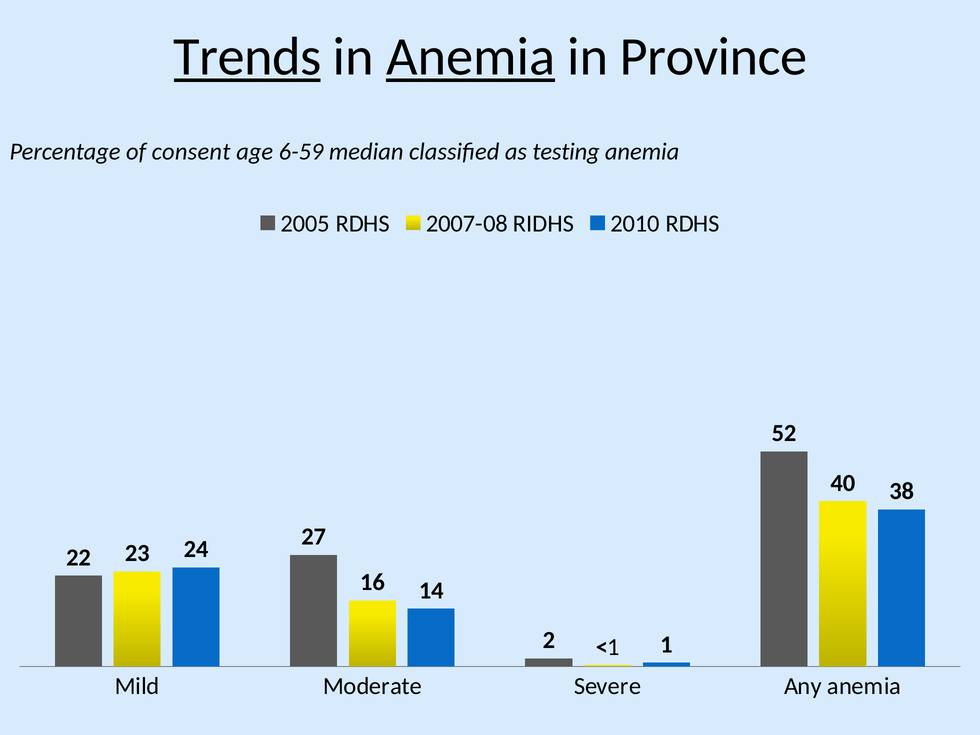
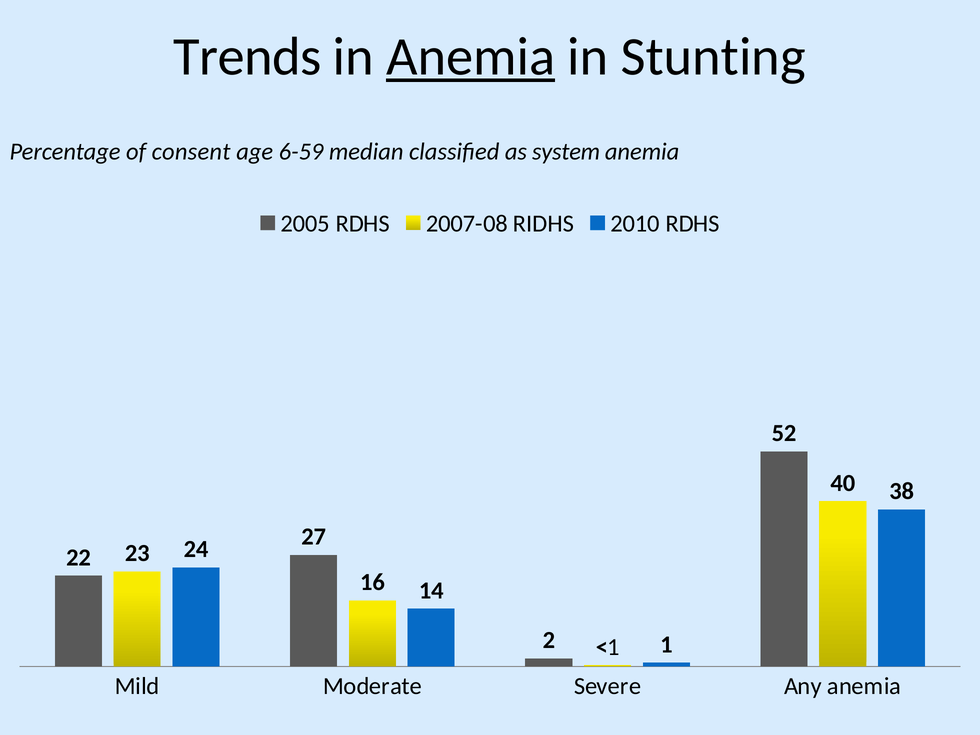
Trends underline: present -> none
Province: Province -> Stunting
testing: testing -> system
